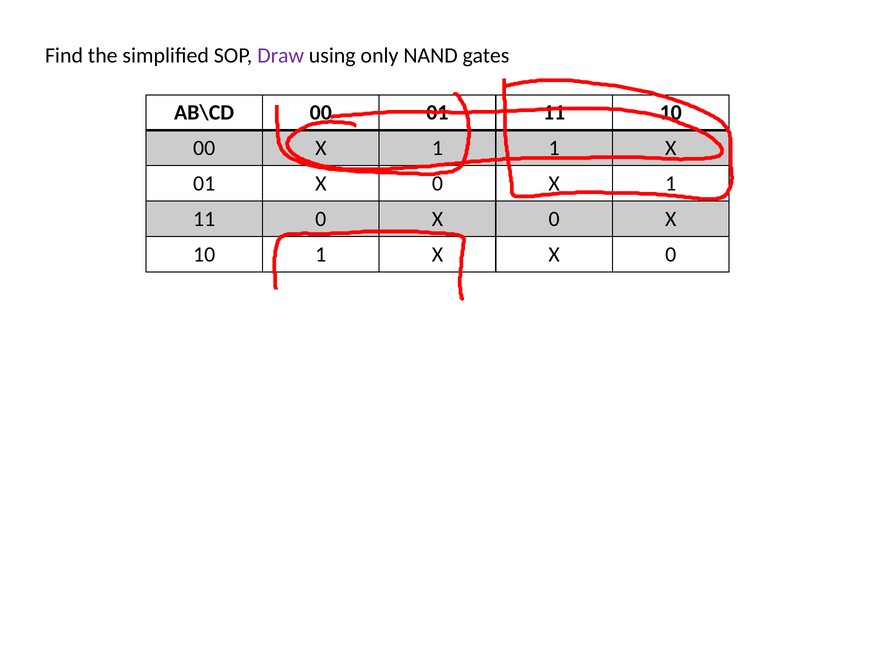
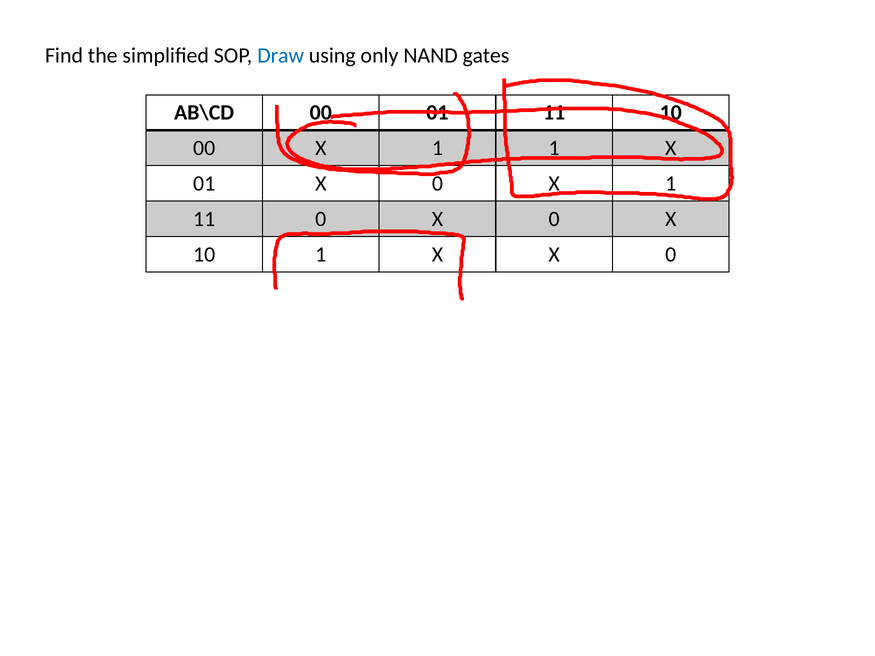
Draw colour: purple -> blue
